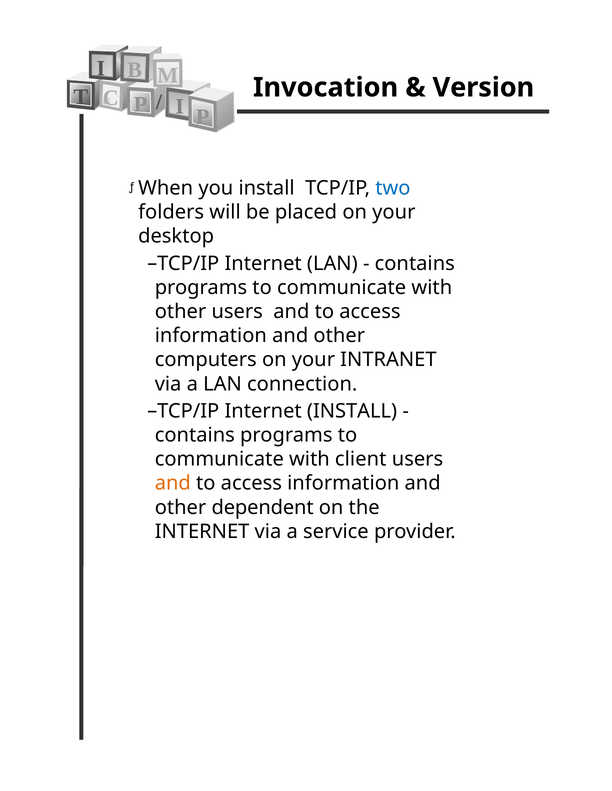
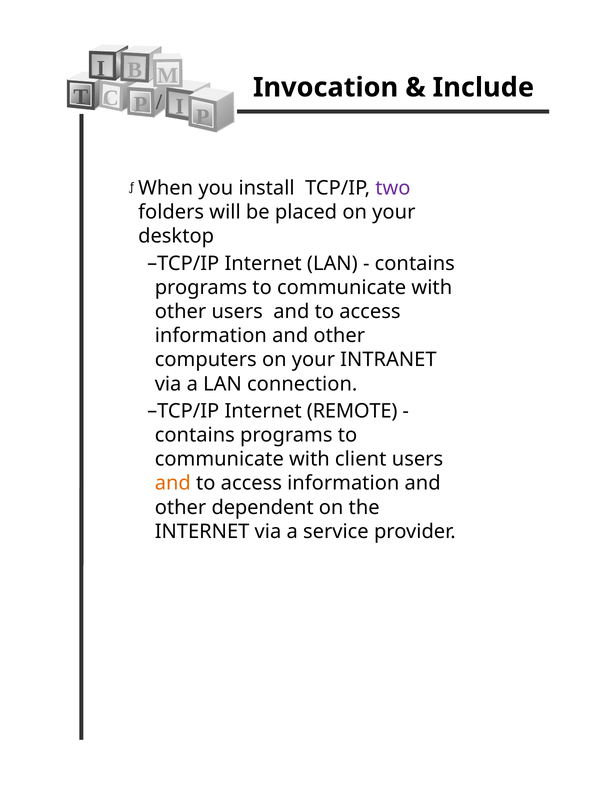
Version: Version -> Include
two colour: blue -> purple
Internet INSTALL: INSTALL -> REMOTE
